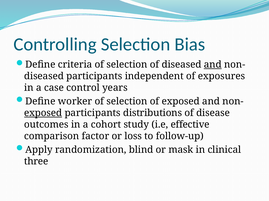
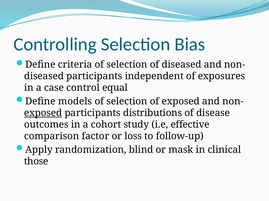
and at (213, 65) underline: present -> none
years: years -> equal
worker: worker -> models
three: three -> those
